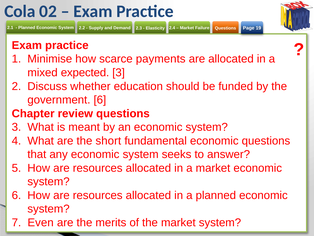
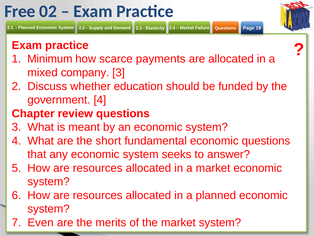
Cola: Cola -> Free
Minimise: Minimise -> Minimum
expected: expected -> company
government 6: 6 -> 4
